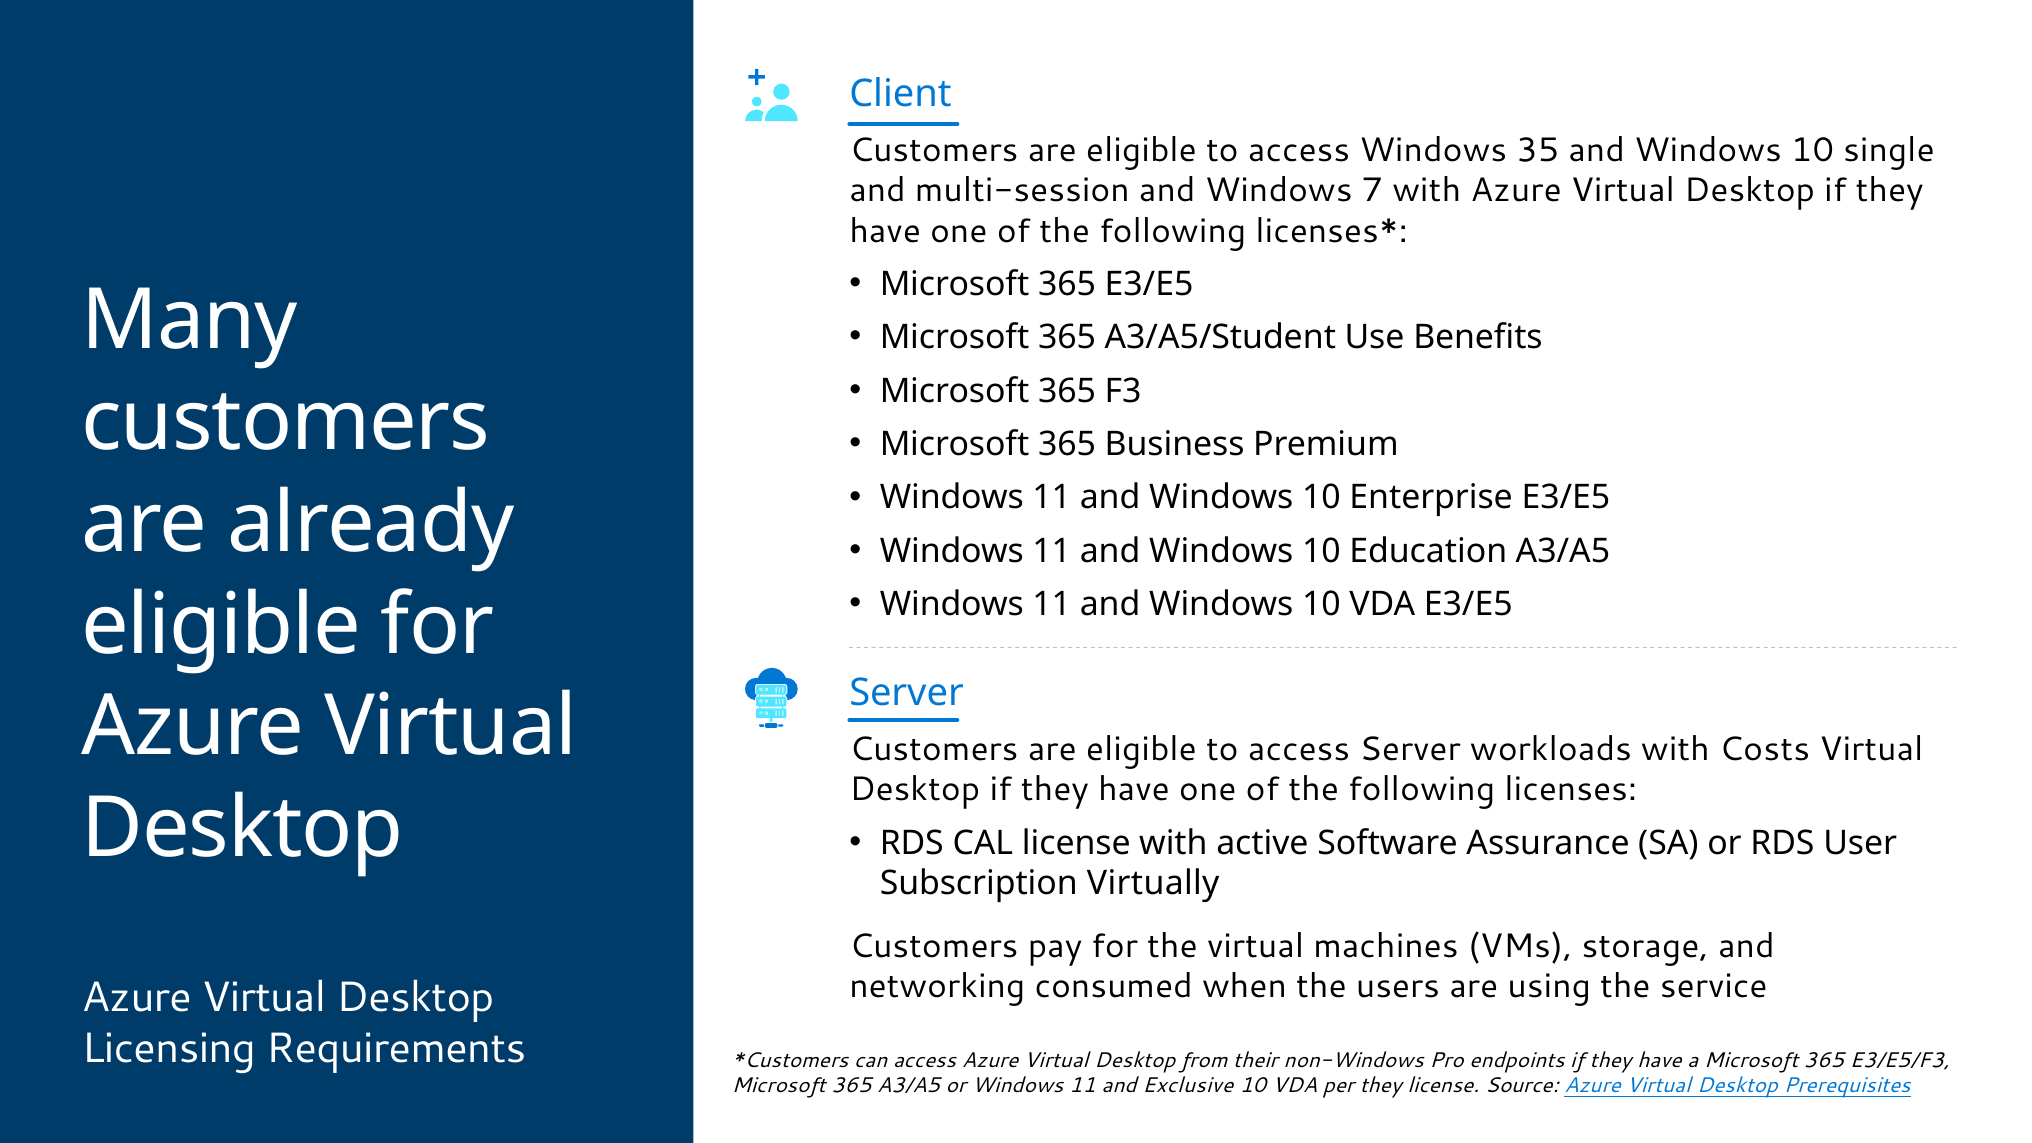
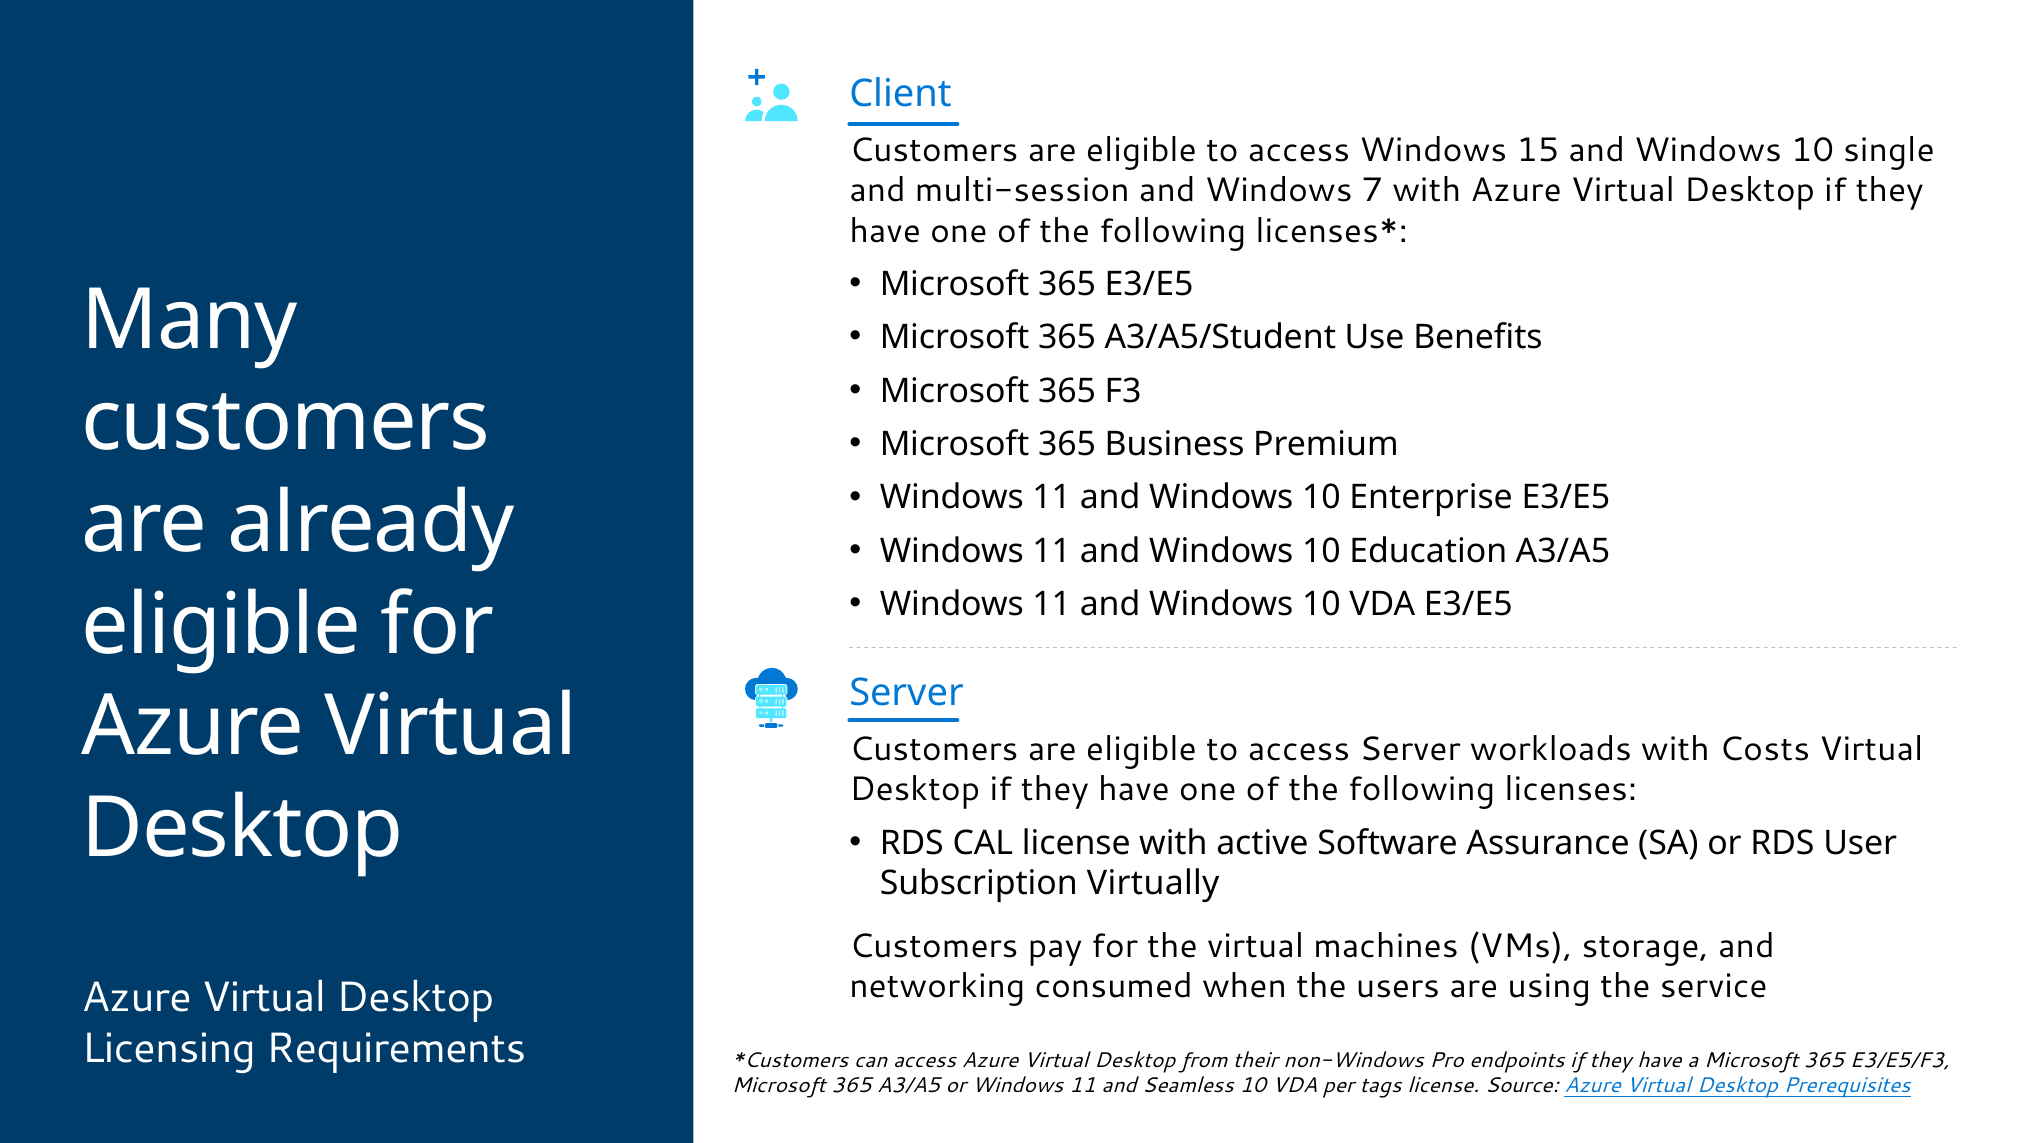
35: 35 -> 15
Exclusive: Exclusive -> Seamless
per they: they -> tags
